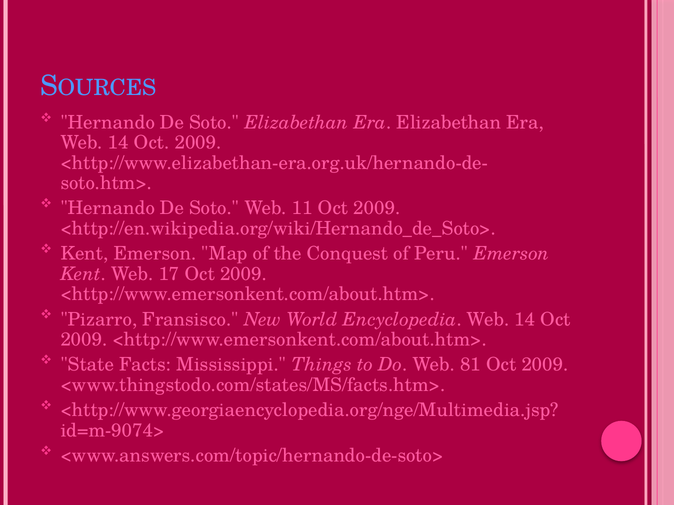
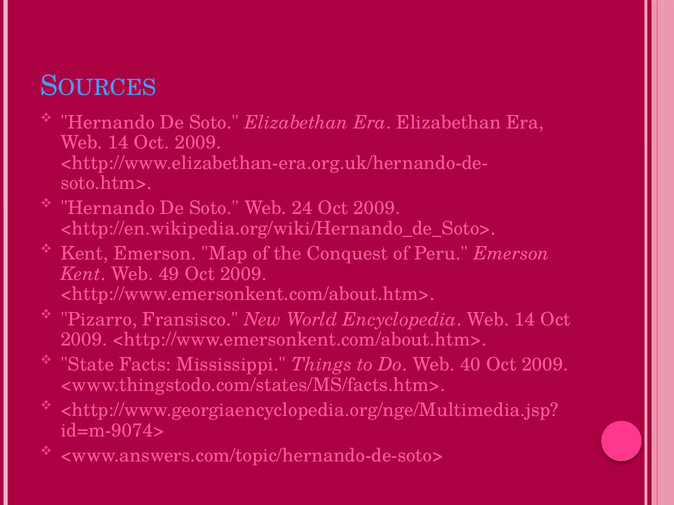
11: 11 -> 24
17: 17 -> 49
81: 81 -> 40
